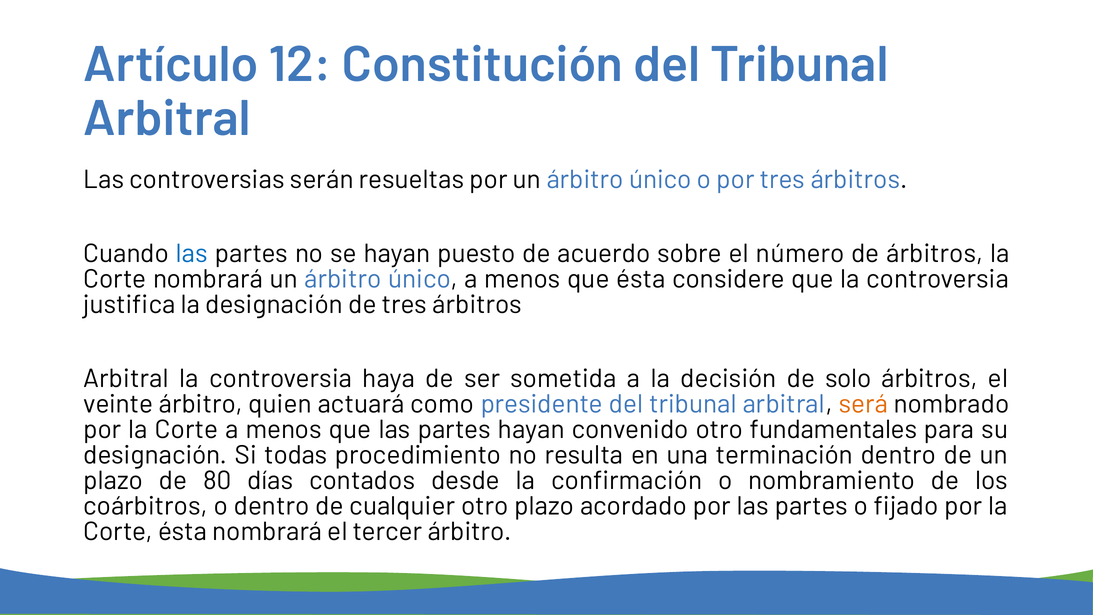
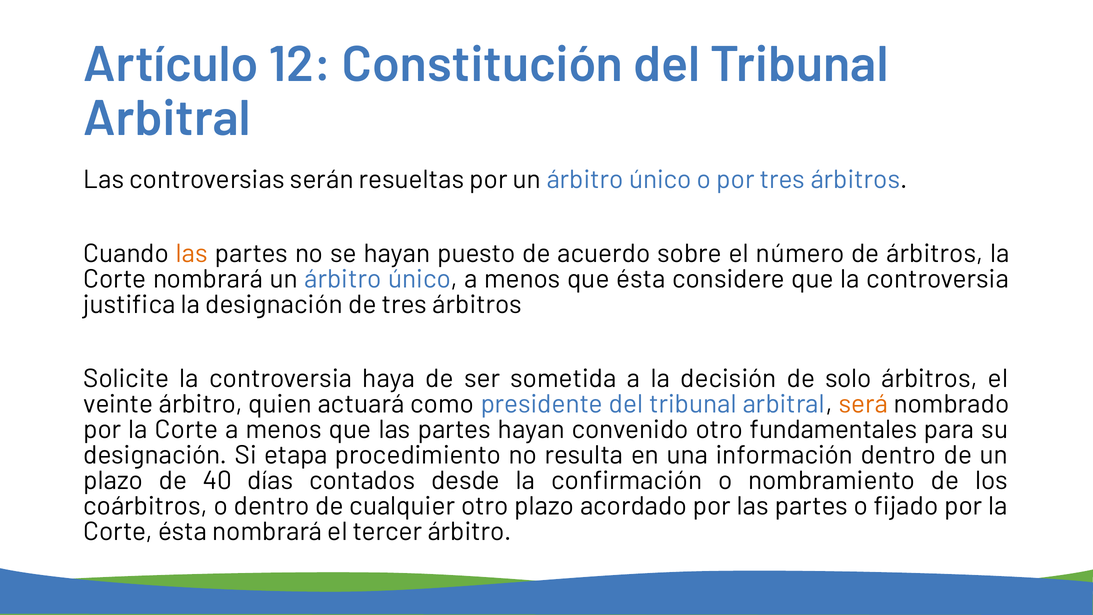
las at (192, 254) colour: blue -> orange
Arbitral at (126, 379): Arbitral -> Solicite
todas: todas -> etapa
terminación: terminación -> información
80: 80 -> 40
